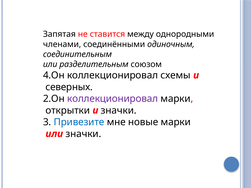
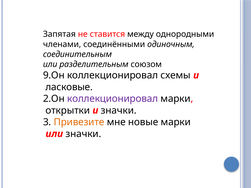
4.Он: 4.Он -> 9.Он
северных: северных -> ласковые
Привезите colour: blue -> orange
